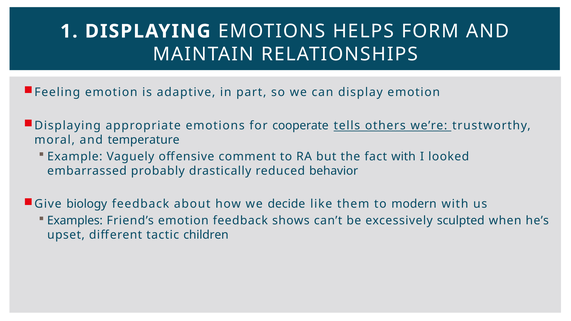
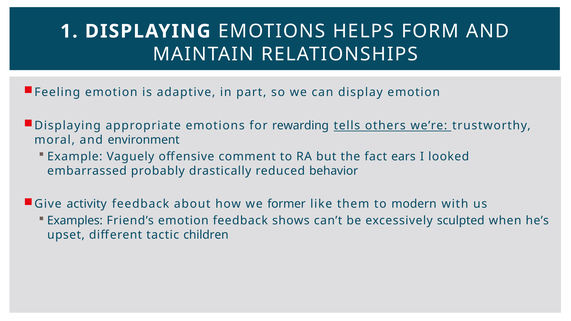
cooperate: cooperate -> rewarding
temperature: temperature -> environment
fact with: with -> ears
biology: biology -> activity
decide: decide -> former
